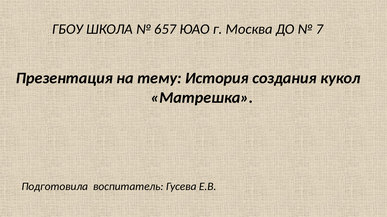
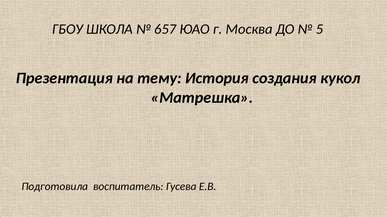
7: 7 -> 5
